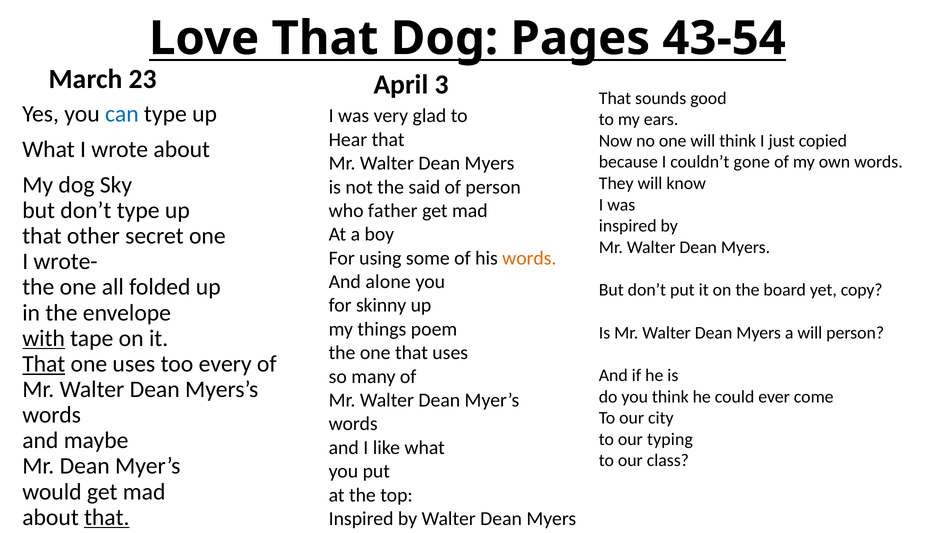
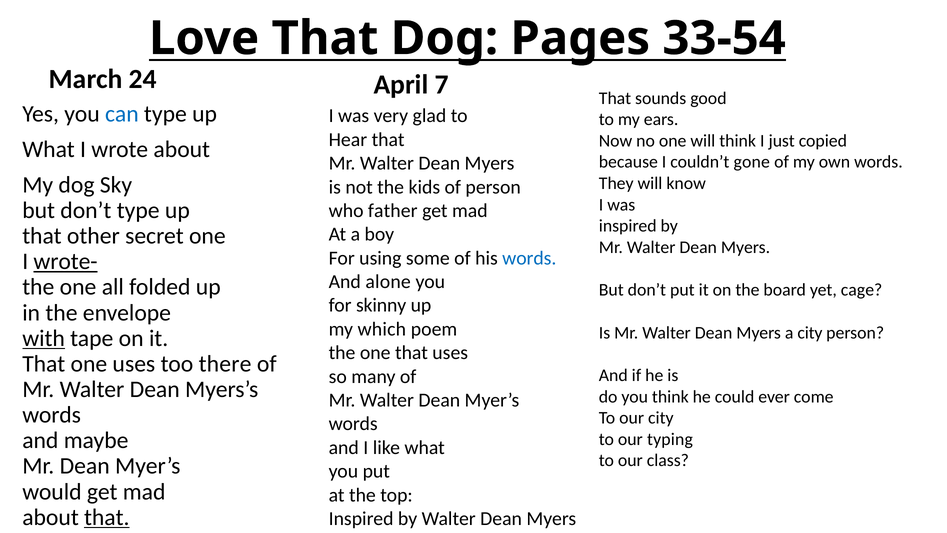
43-54: 43-54 -> 33-54
23: 23 -> 24
3: 3 -> 7
said: said -> kids
words at (529, 258) colour: orange -> blue
wrote- underline: none -> present
copy: copy -> cage
things: things -> which
a will: will -> city
That at (44, 364) underline: present -> none
every: every -> there
